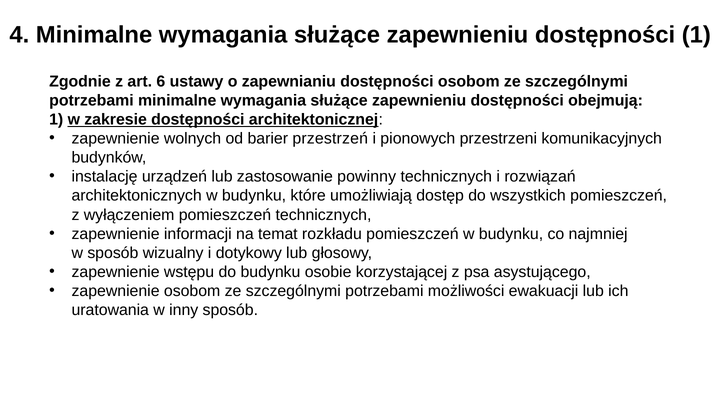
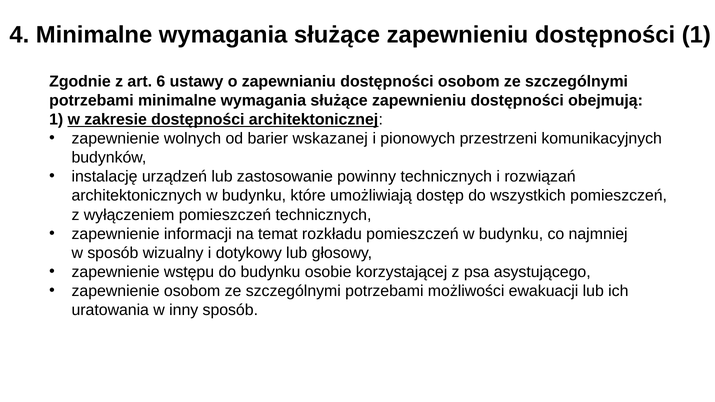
przestrzeń: przestrzeń -> wskazanej
